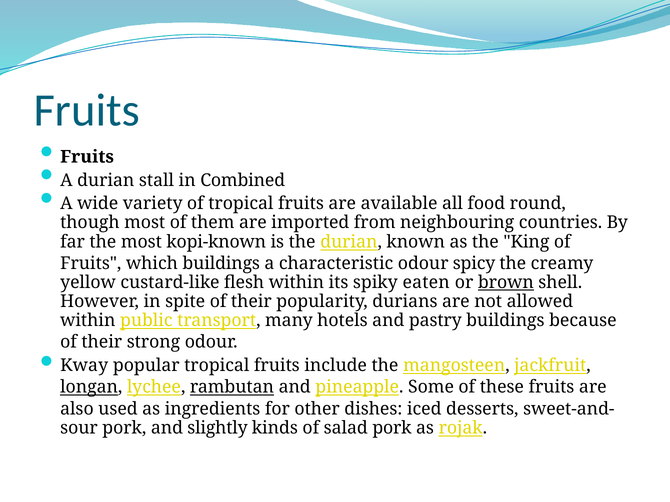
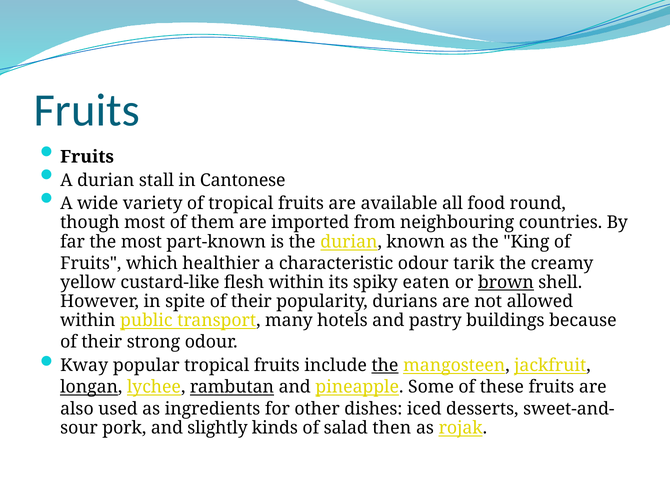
Combined: Combined -> Cantonese
kopi-known: kopi-known -> part-known
which buildings: buildings -> healthier
spicy: spicy -> tarik
the at (385, 366) underline: none -> present
salad pork: pork -> then
